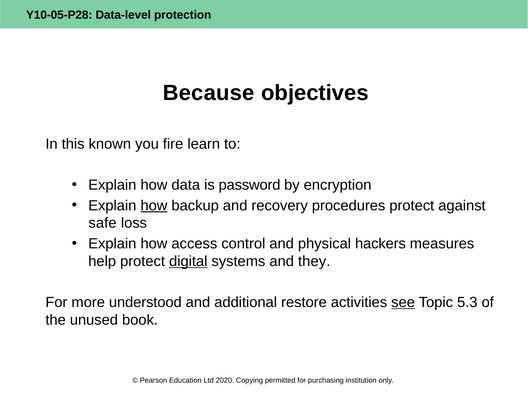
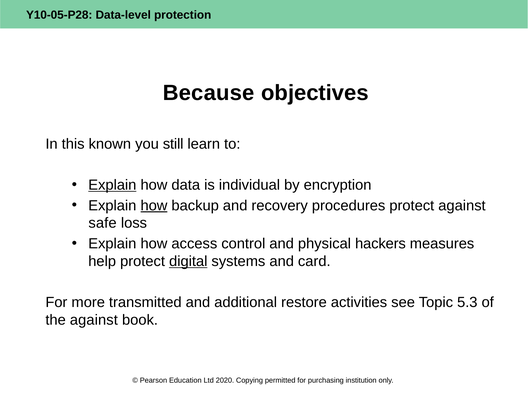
fire: fire -> still
Explain at (112, 185) underline: none -> present
password: password -> individual
they: they -> card
understood: understood -> transmitted
see underline: present -> none
the unused: unused -> against
